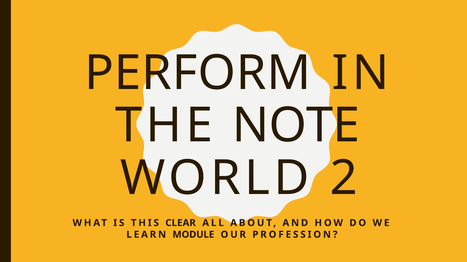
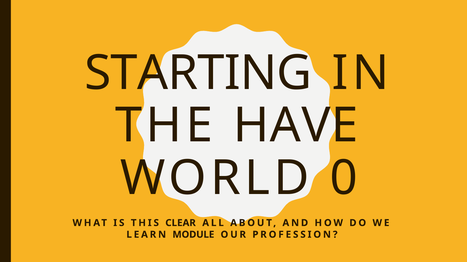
PERFORM: PERFORM -> STARTING
NOTE: NOTE -> HAVE
2: 2 -> 0
